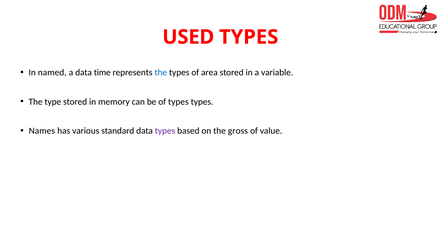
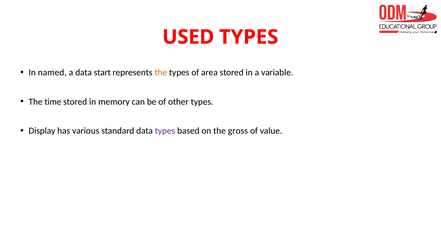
time: time -> start
the at (161, 73) colour: blue -> orange
type: type -> time
of types: types -> other
Names: Names -> Display
